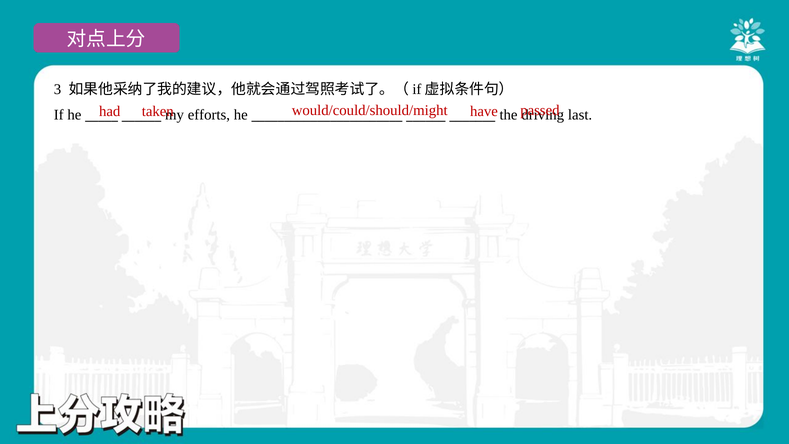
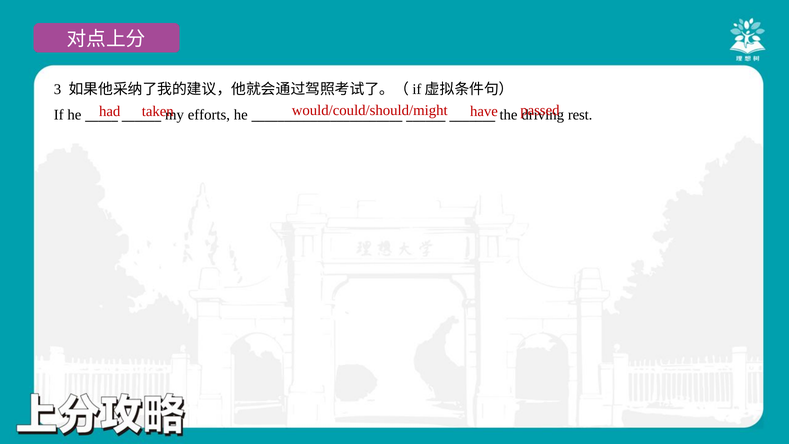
last: last -> rest
